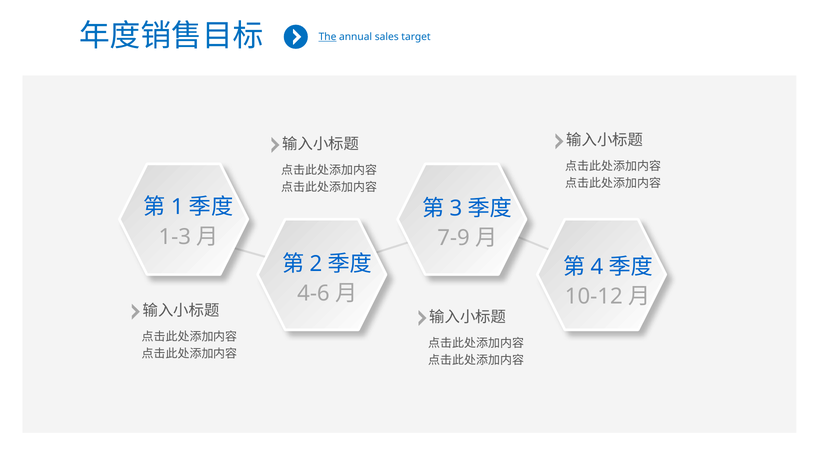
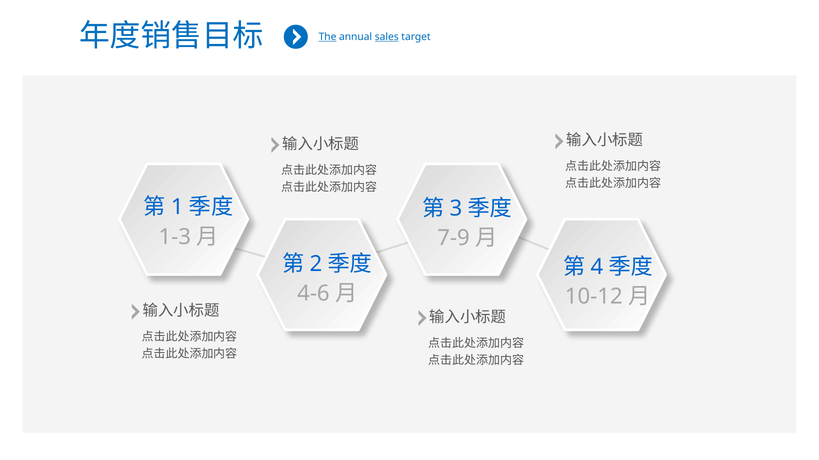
sales underline: none -> present
